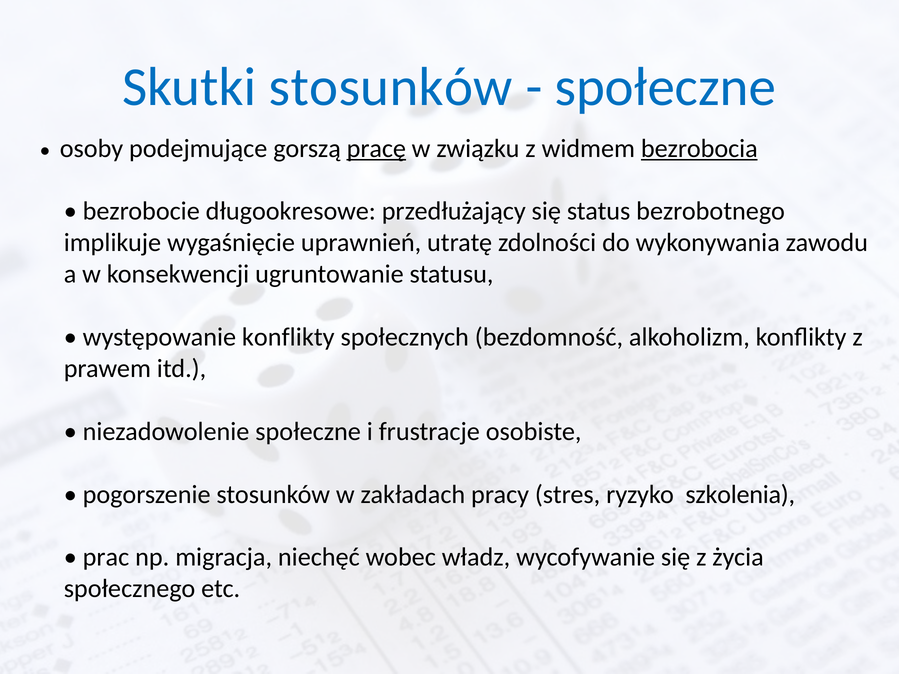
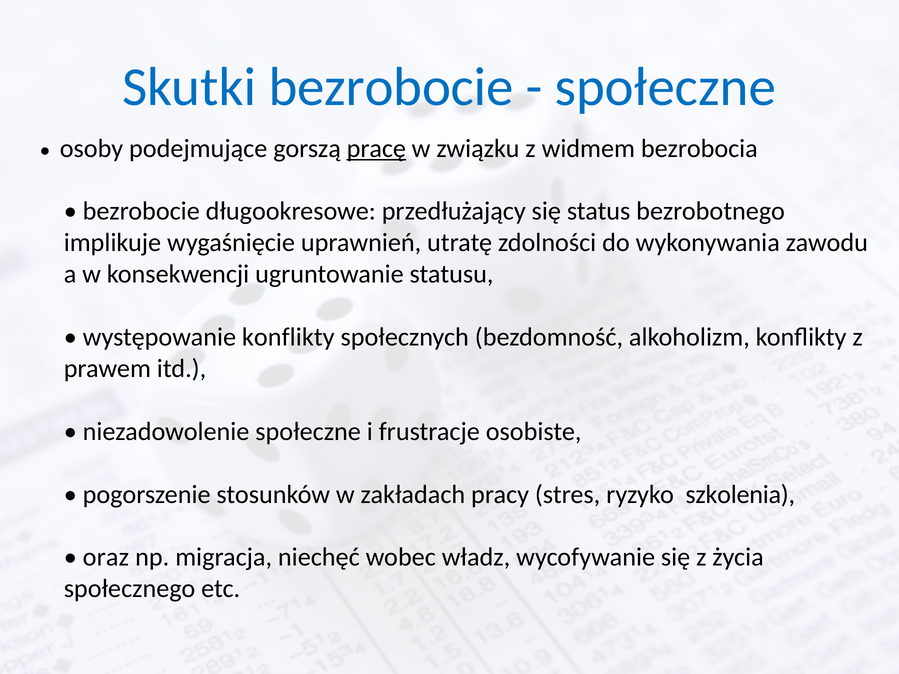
Skutki stosunków: stosunków -> bezrobocie
bezrobocia underline: present -> none
prac: prac -> oraz
